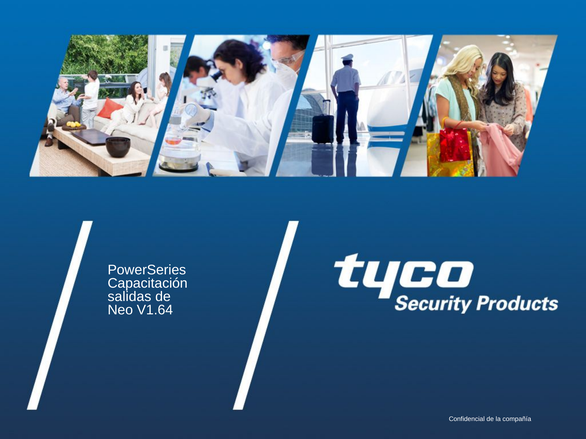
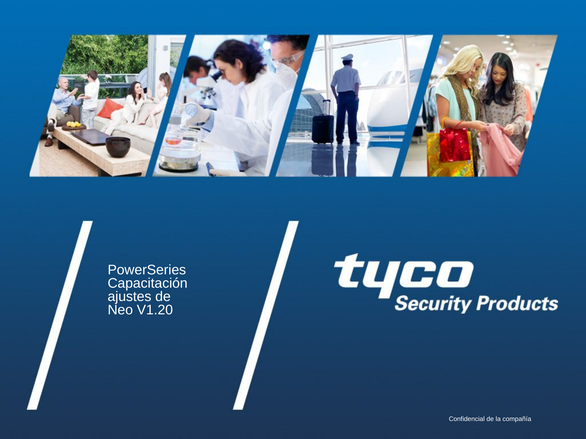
salidas: salidas -> ajustes
V1.64: V1.64 -> V1.20
